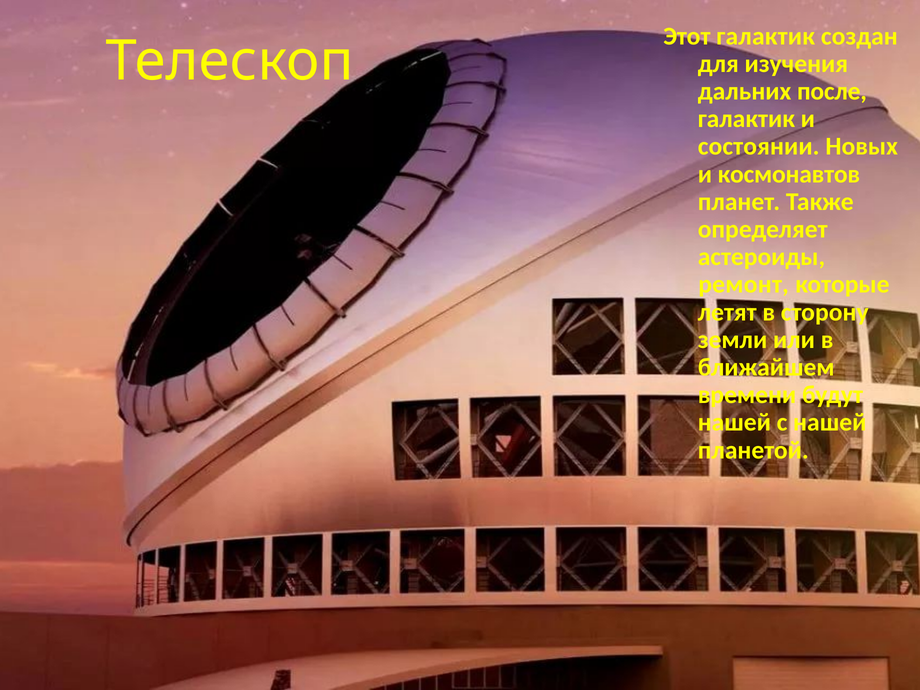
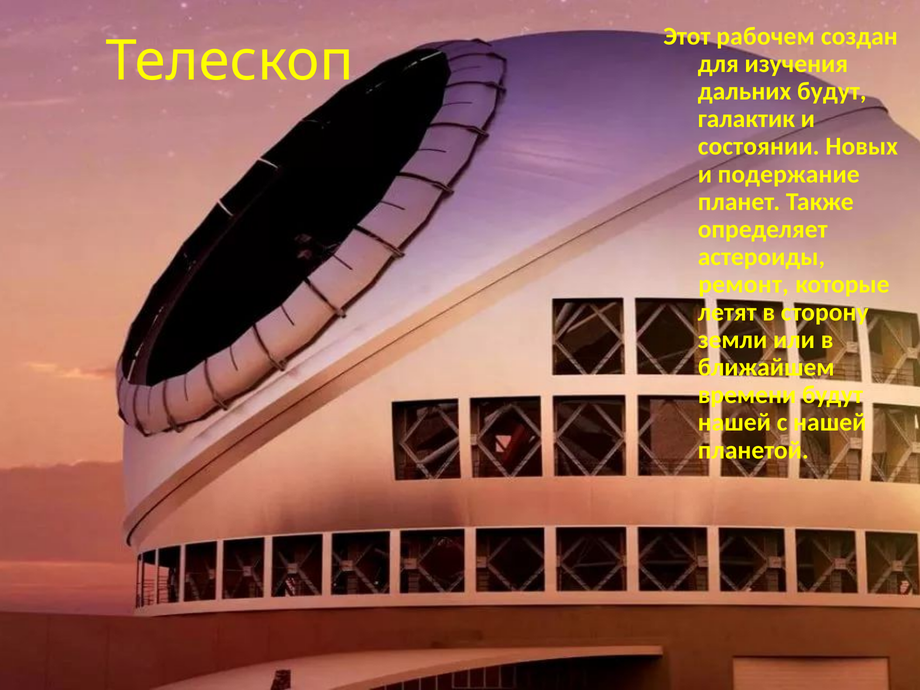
Этот галактик: галактик -> рабочем
дальних после: после -> будут
космонавтов: космонавтов -> подержание
